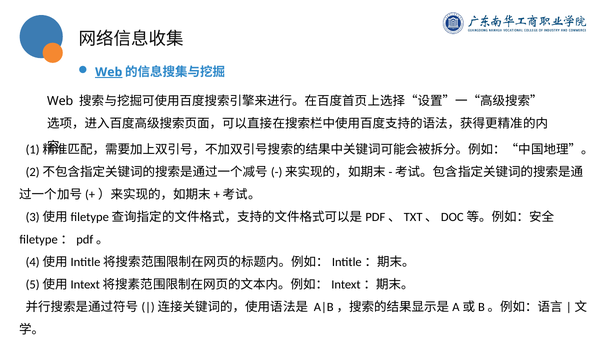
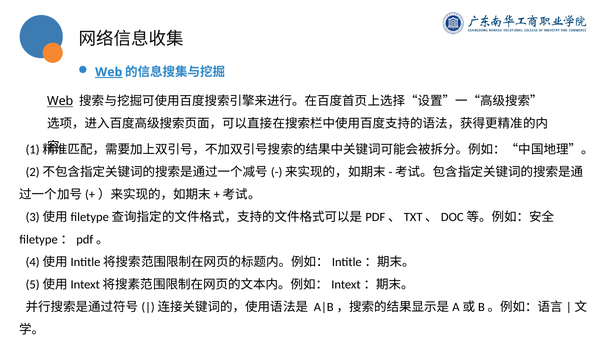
Web at (60, 101) underline: none -> present
